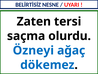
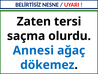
Özneyi: Özneyi -> Annesi
